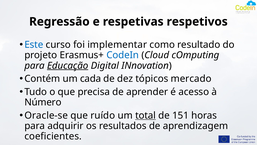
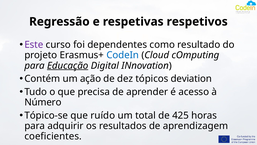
Este colour: blue -> purple
implementar: implementar -> dependentes
cada: cada -> ação
mercado: mercado -> deviation
Oracle-se: Oracle-se -> Tópico-se
total underline: present -> none
151: 151 -> 425
